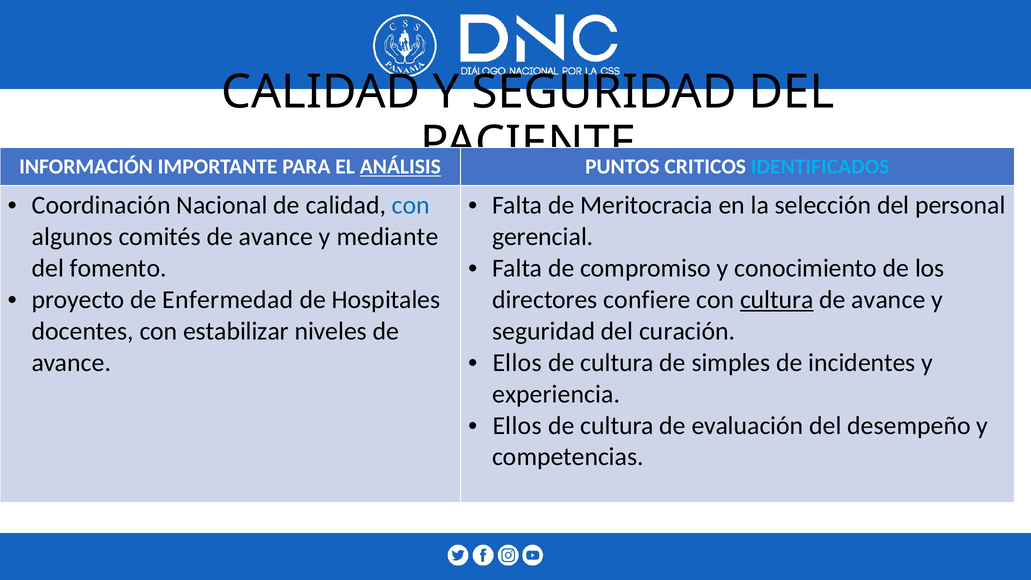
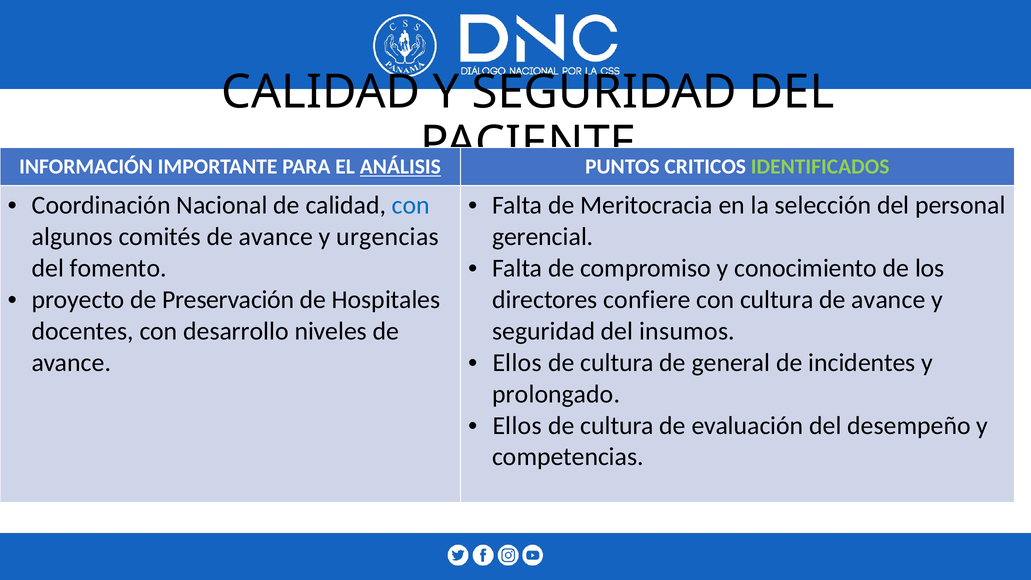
IDENTIFICADOS colour: light blue -> light green
mediante: mediante -> urgencias
Enfermedad: Enfermedad -> Preservación
cultura at (777, 300) underline: present -> none
estabilizar: estabilizar -> desarrollo
curación: curación -> insumos
simples: simples -> general
experiencia: experiencia -> prolongado
